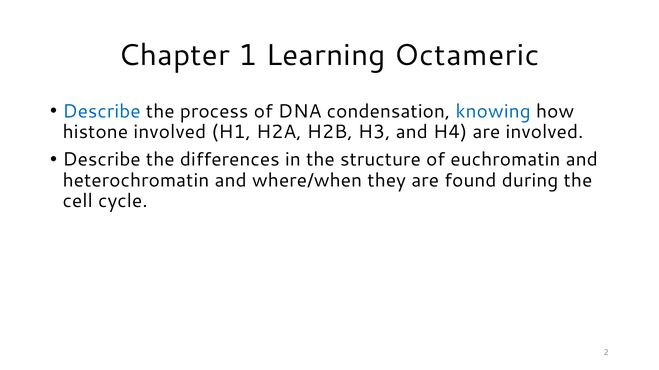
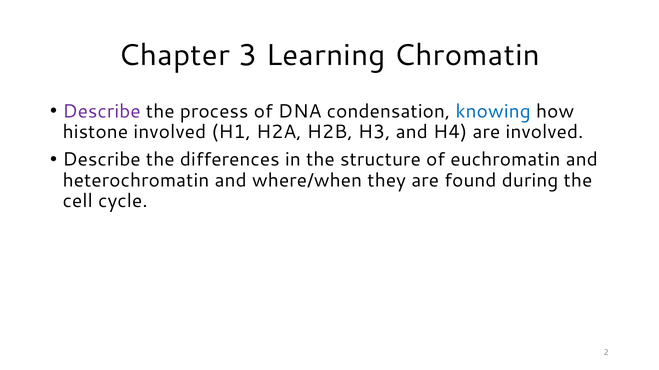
1: 1 -> 3
Octameric: Octameric -> Chromatin
Describe at (102, 111) colour: blue -> purple
